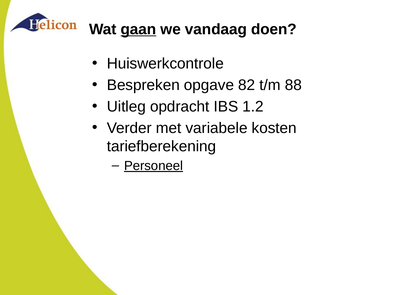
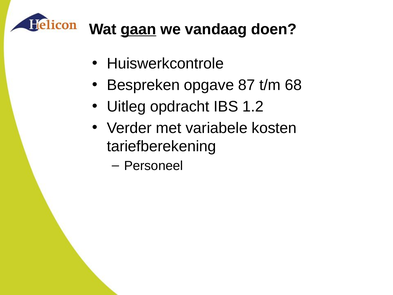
82: 82 -> 87
88: 88 -> 68
Personeel underline: present -> none
